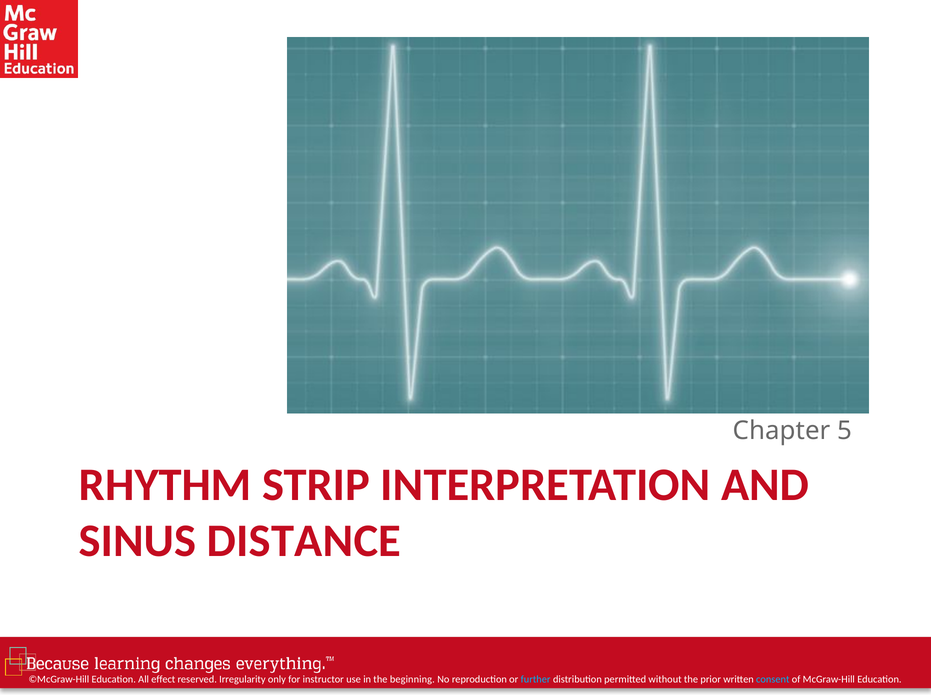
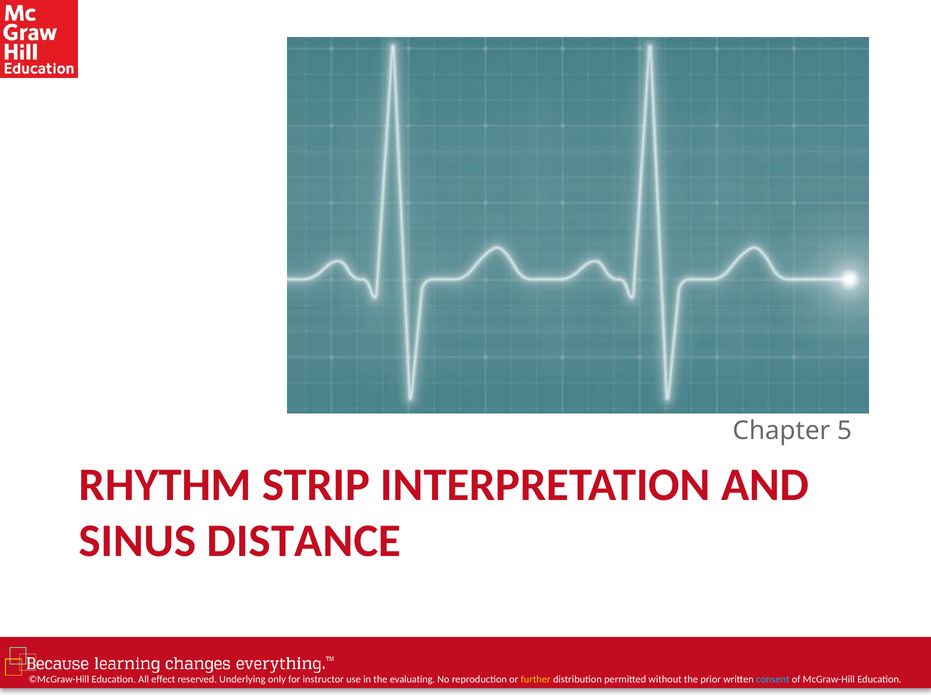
Irregularity: Irregularity -> Underlying
beginning: beginning -> evaluating
further colour: light blue -> yellow
